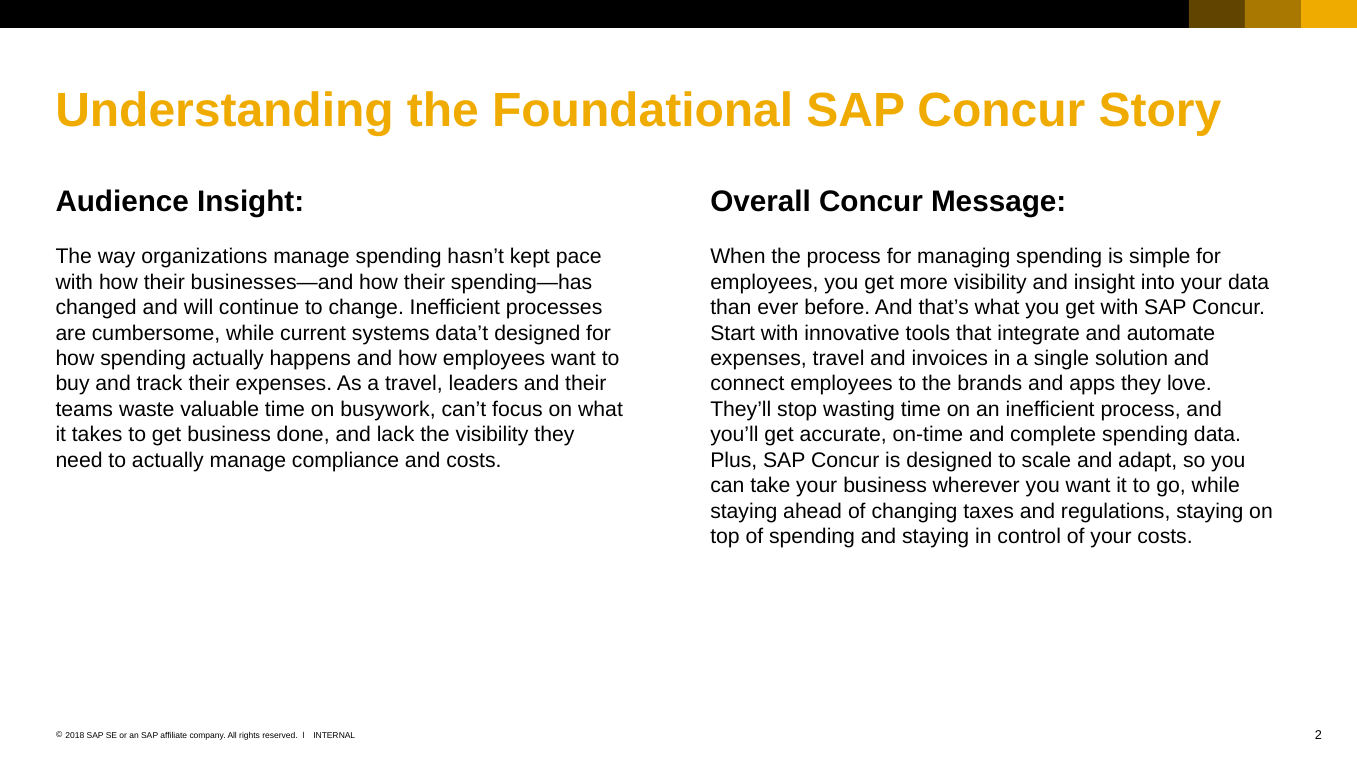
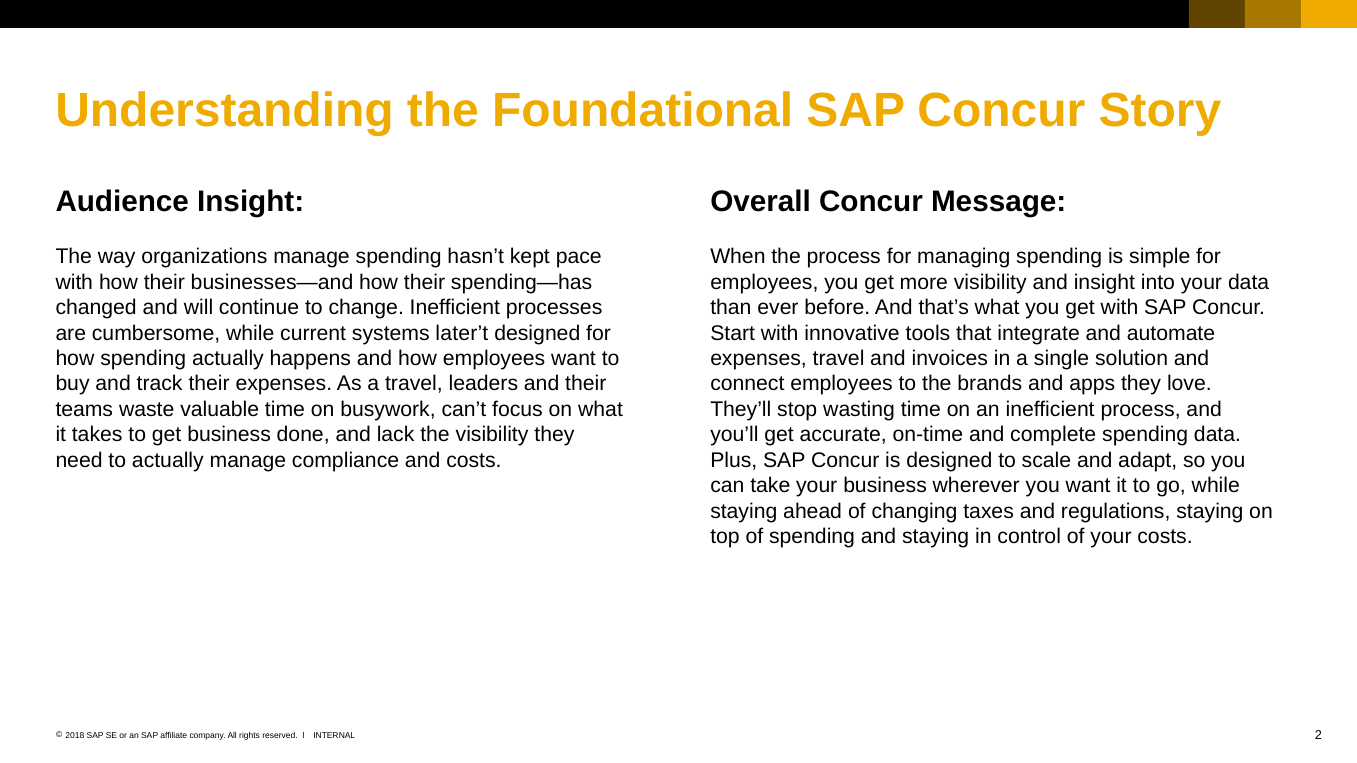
data’t: data’t -> later’t
